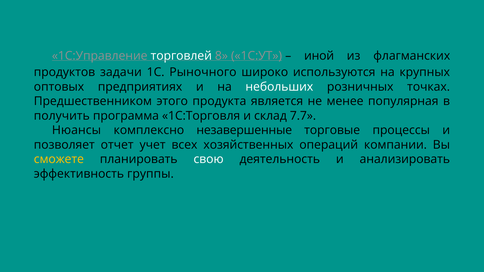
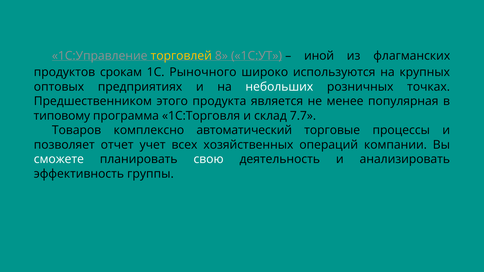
торговлей colour: white -> yellow
задачи: задачи -> срокам
получить: получить -> типовому
Нюансы: Нюансы -> Товаров
незавершенные: незавершенные -> автоматический
сможете colour: yellow -> white
